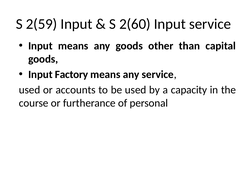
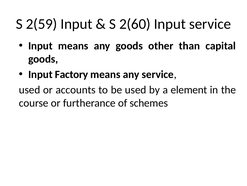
capacity: capacity -> element
personal: personal -> schemes
